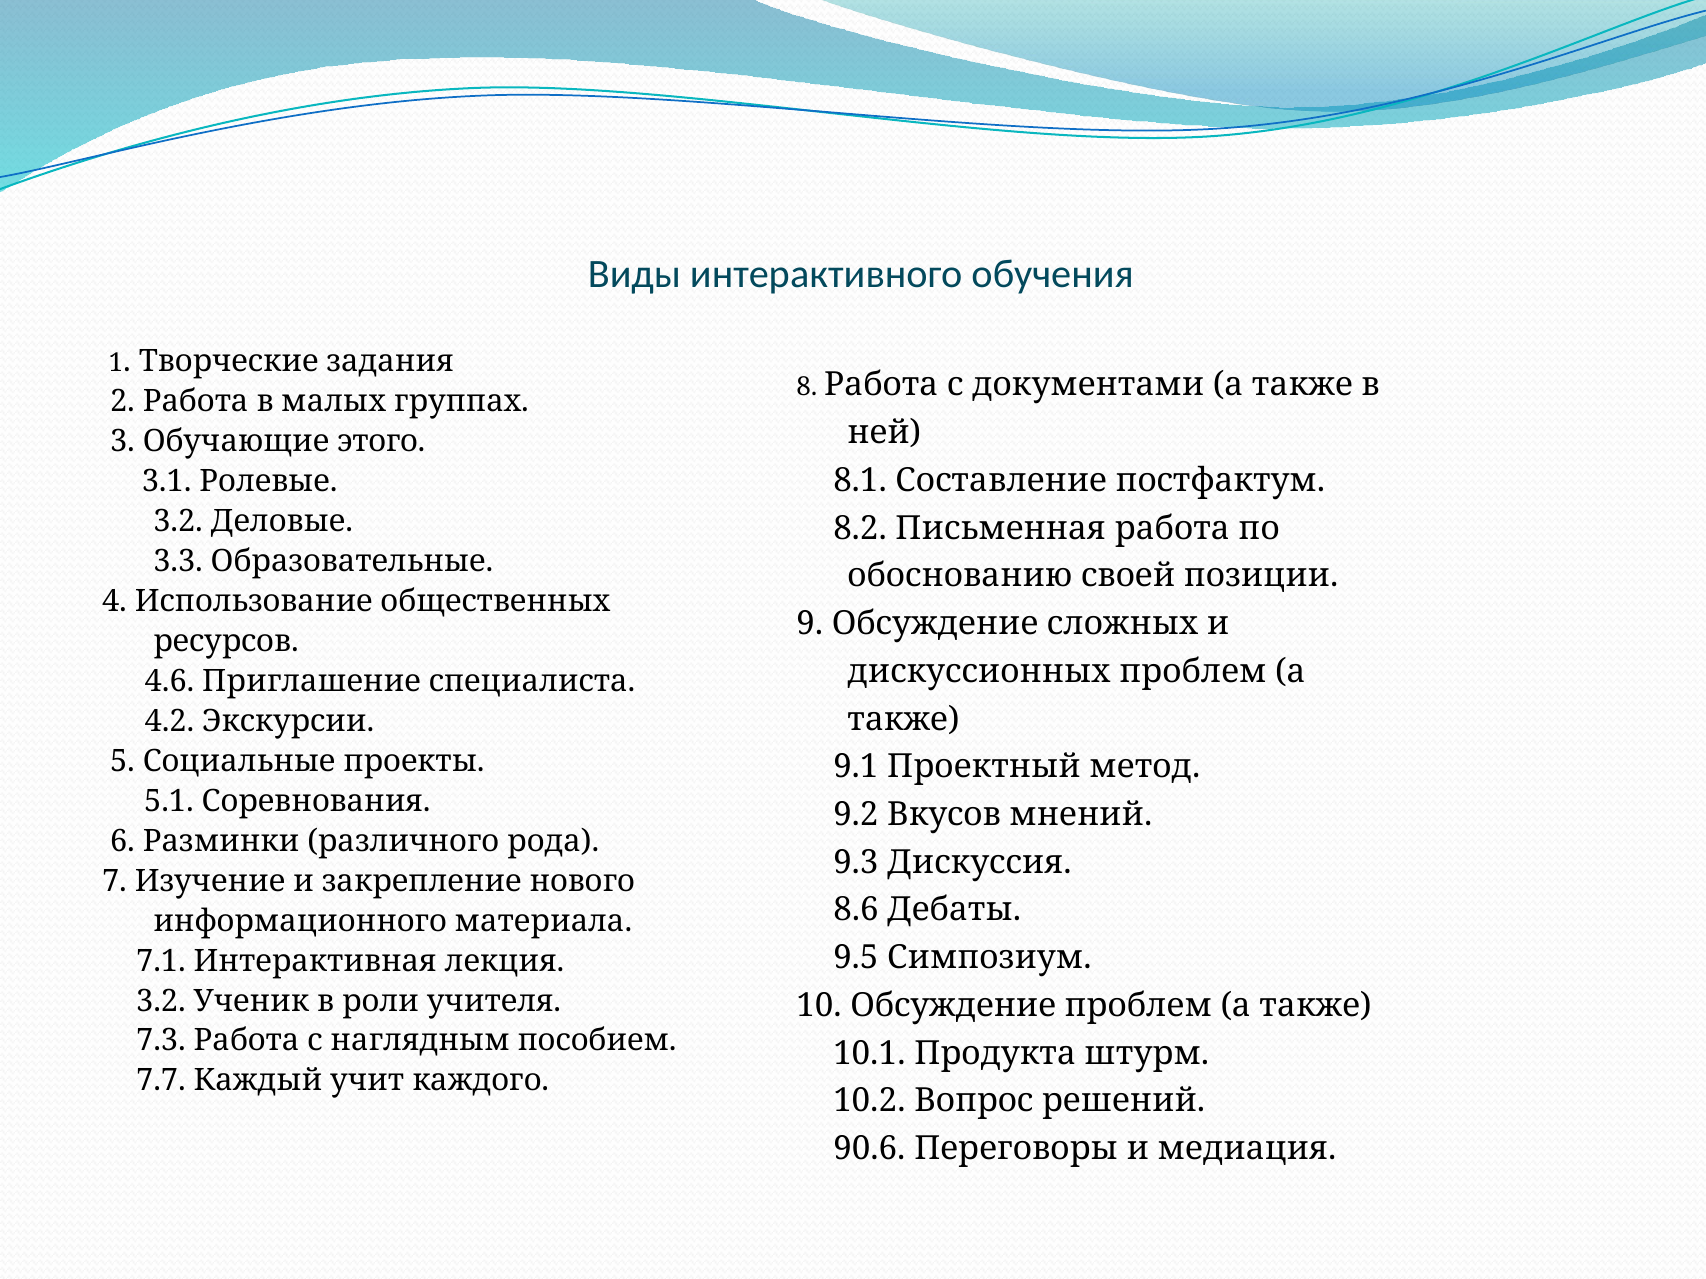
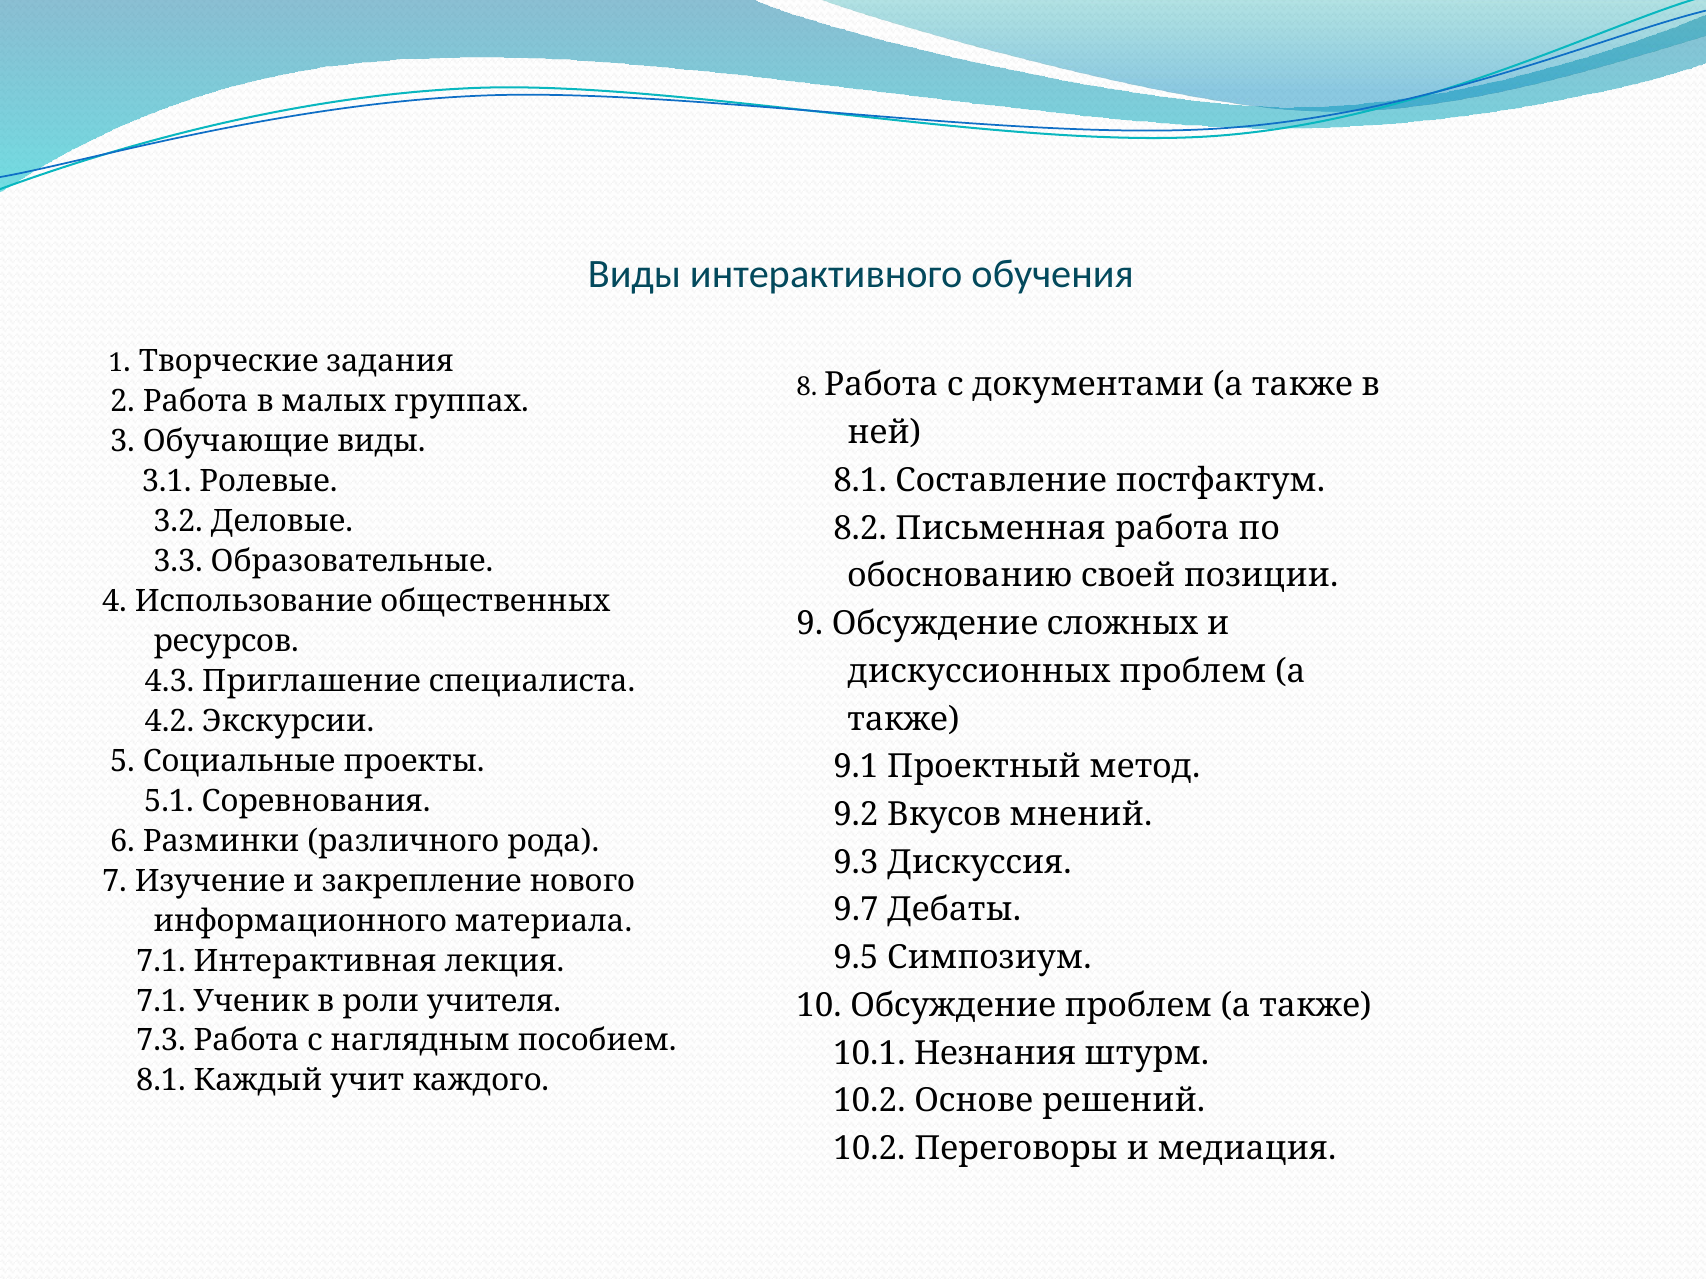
Обучающие этого: этого -> виды
4.6: 4.6 -> 4.3
8.6: 8.6 -> 9.7
3.2 at (161, 1001): 3.2 -> 7.1
Продукта: Продукта -> Незнания
7.7 at (161, 1081): 7.7 -> 8.1
Вопрос: Вопрос -> Основе
90.6 at (869, 1149): 90.6 -> 10.2
